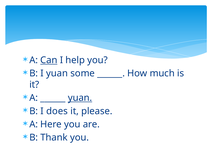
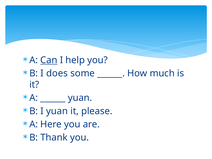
I yuan: yuan -> does
yuan at (80, 98) underline: present -> none
I does: does -> yuan
